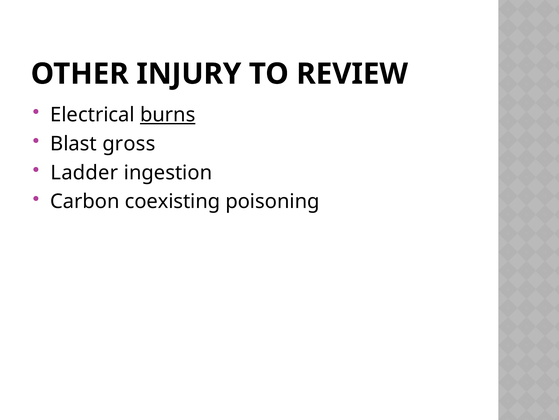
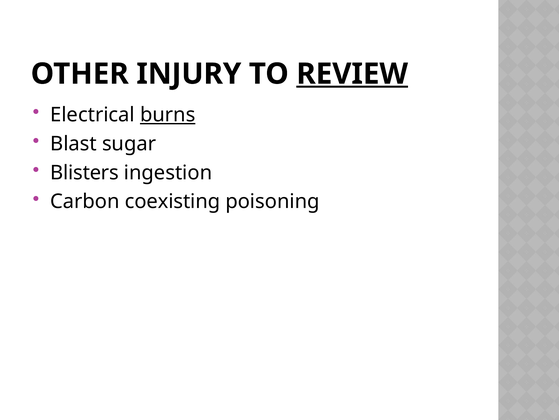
REVIEW underline: none -> present
gross: gross -> sugar
Ladder: Ladder -> Blisters
